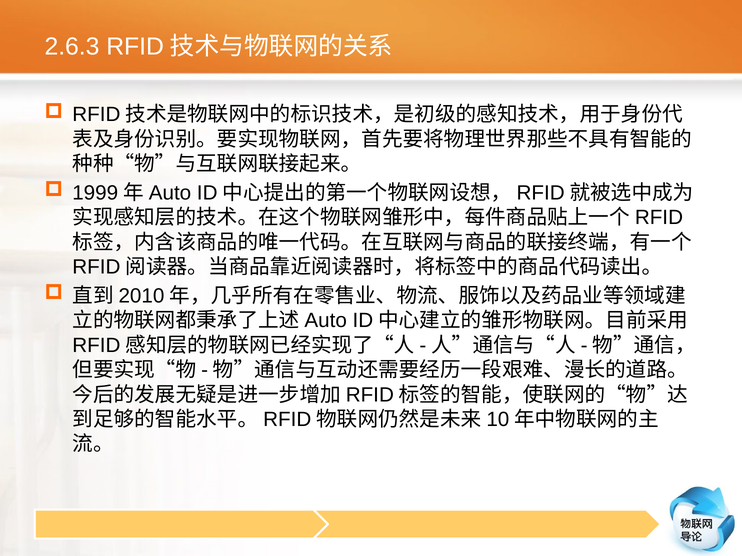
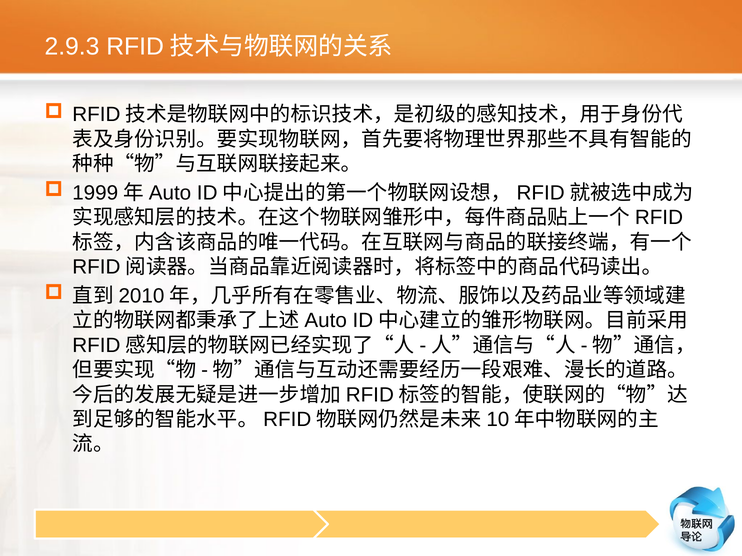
2.6.3: 2.6.3 -> 2.9.3
